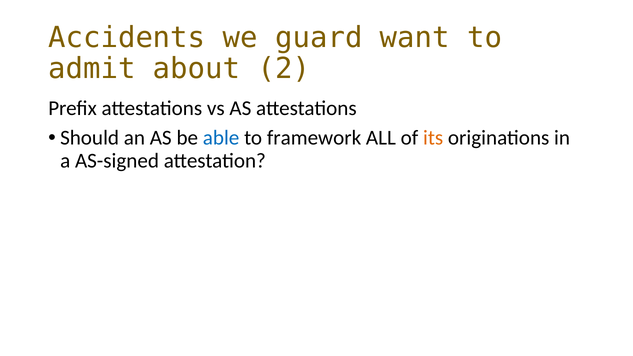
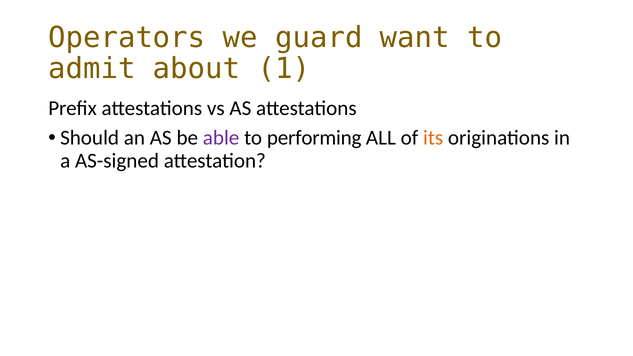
Accidents: Accidents -> Operators
2: 2 -> 1
able colour: blue -> purple
framework: framework -> performing
